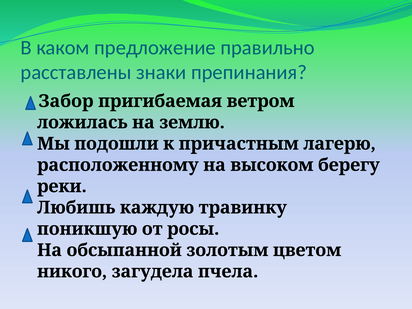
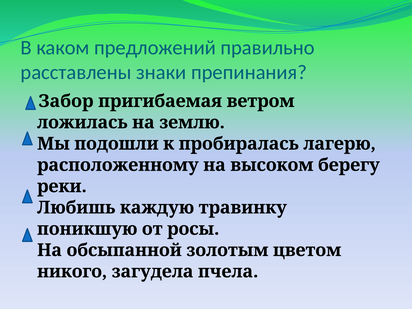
предложение: предложение -> предложений
причастным: причастным -> пробиралась
